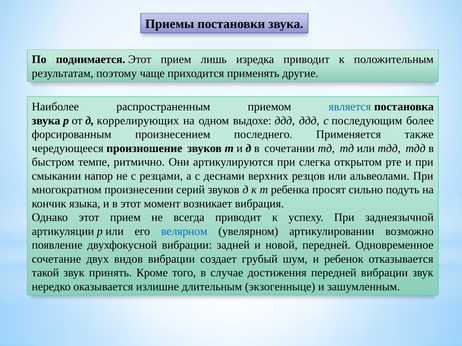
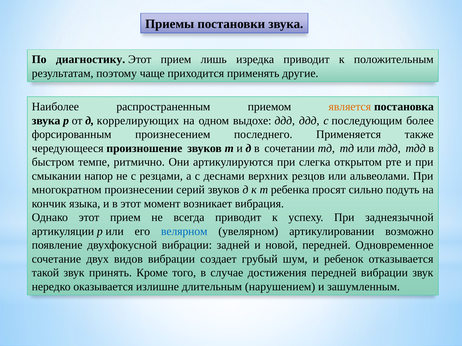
поднимается: поднимается -> диагностику
является colour: blue -> orange
экзогенныце: экзогенныце -> нарушением
